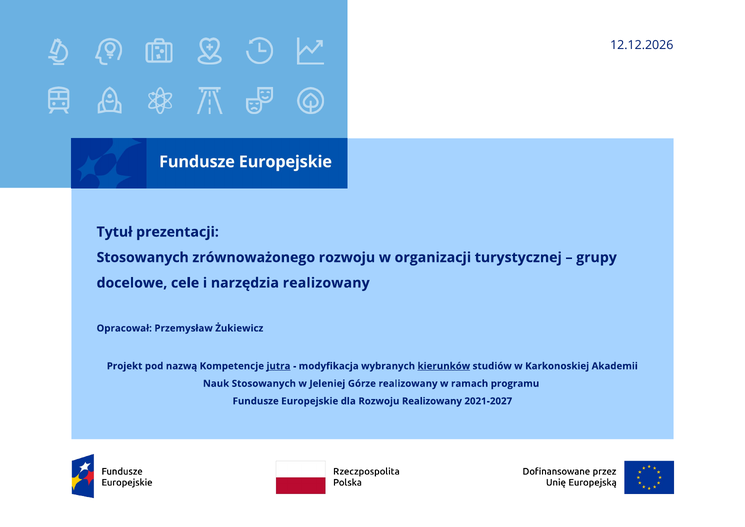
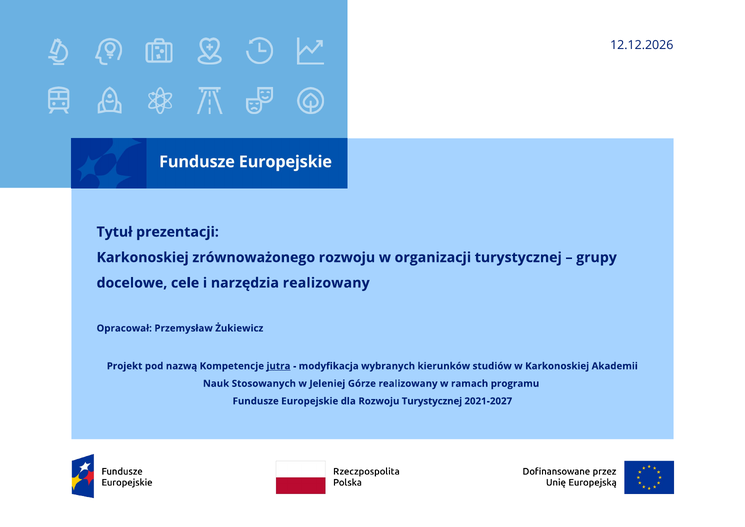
Stosowanych at (143, 257): Stosowanych -> Karkonoskiej
kierunków underline: present -> none
Rozwoju Realizowany: Realizowany -> Turystycznej
